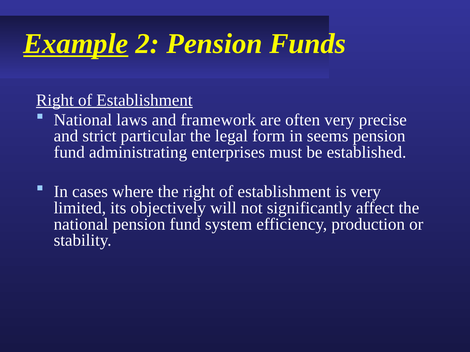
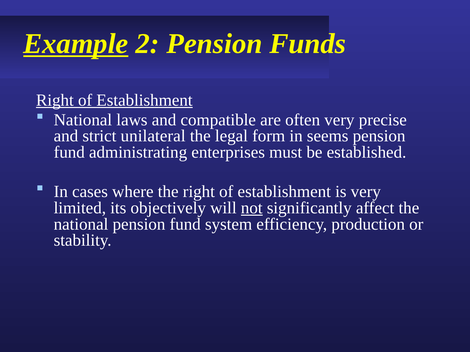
framework: framework -> compatible
particular: particular -> unilateral
not underline: none -> present
